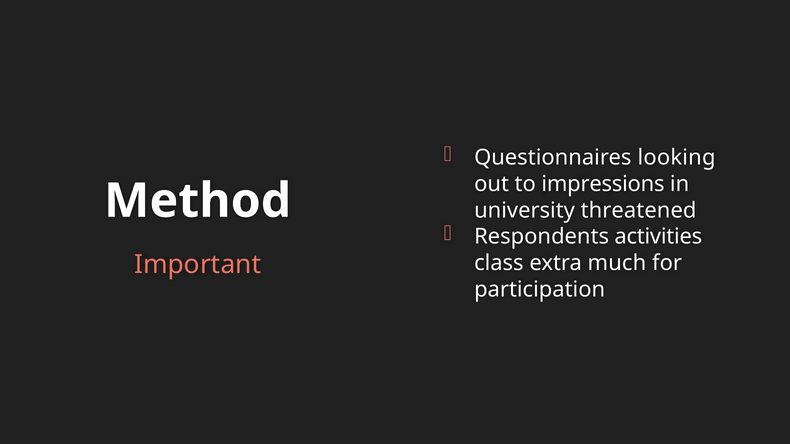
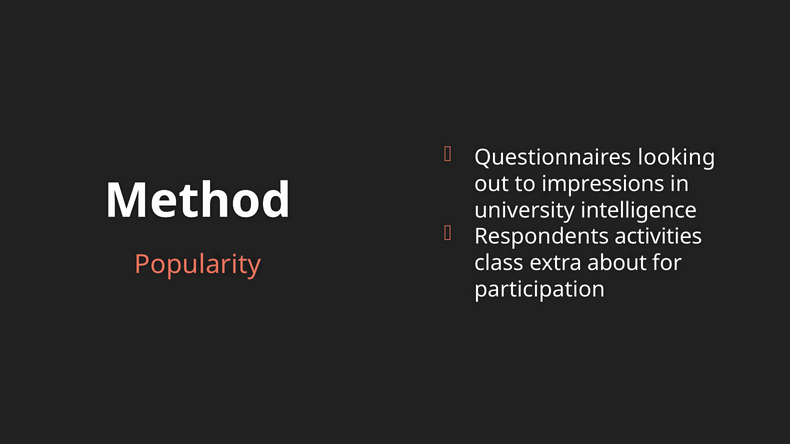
threatened: threatened -> intelligence
much: much -> about
Important: Important -> Popularity
